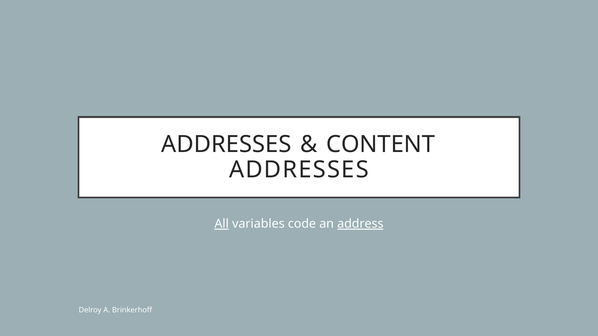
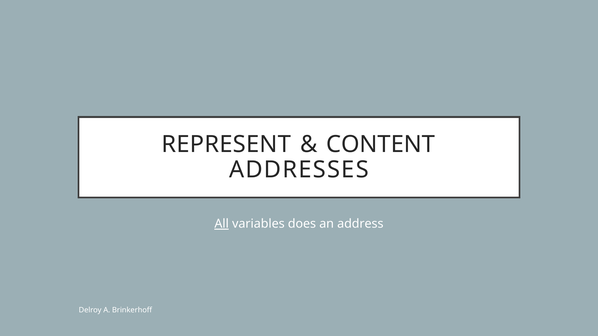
ADDRESSES at (226, 144): ADDRESSES -> REPRESENT
code: code -> does
address underline: present -> none
